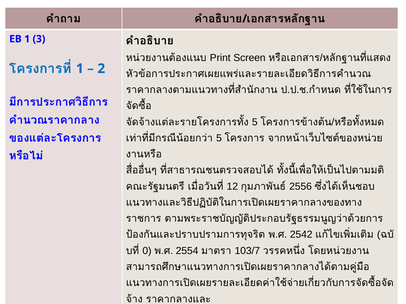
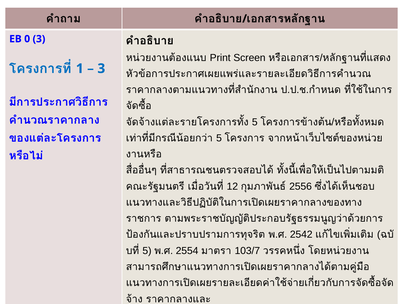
EB 1: 1 -> 0
2 at (101, 69): 2 -> 3
0 at (147, 251): 0 -> 5
